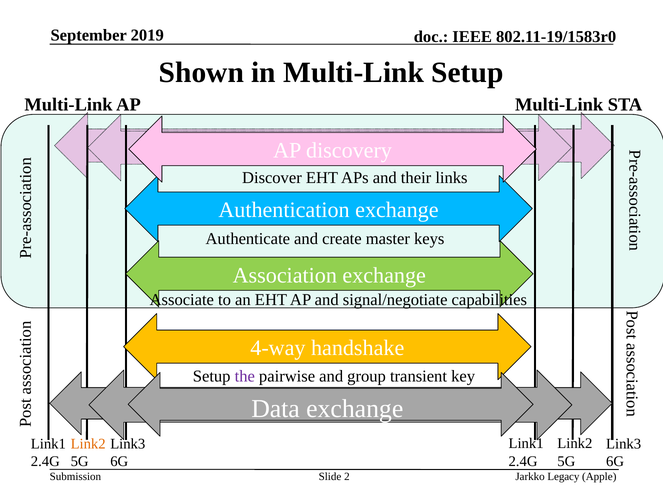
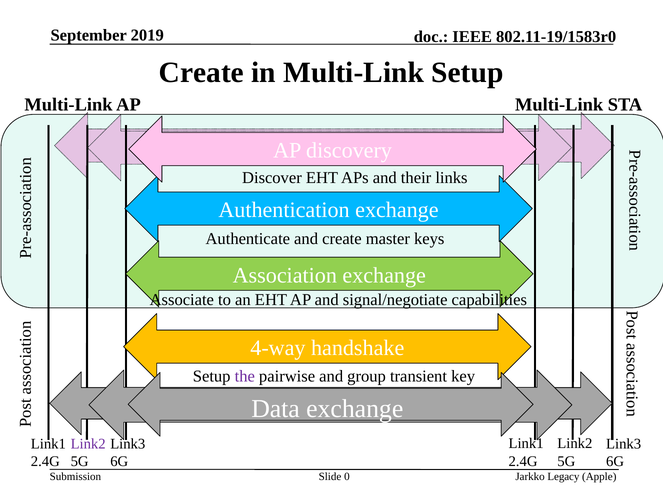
Shown at (201, 73): Shown -> Create
Link2 at (88, 444) colour: orange -> purple
2: 2 -> 0
